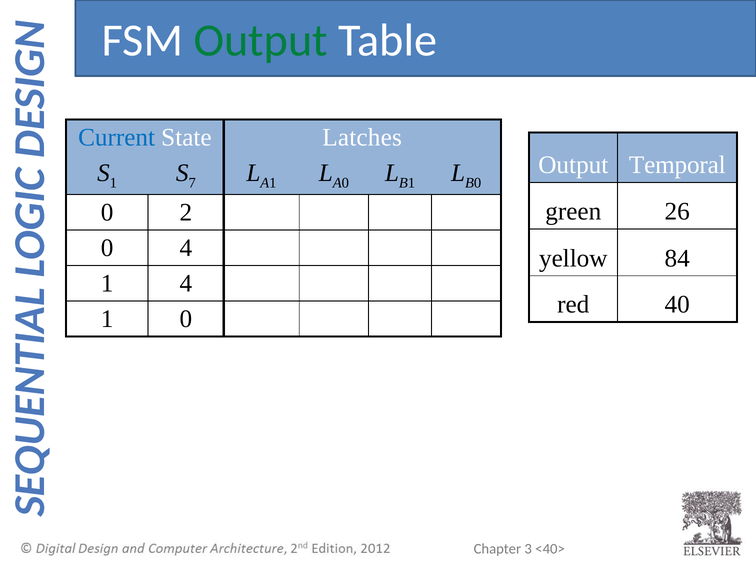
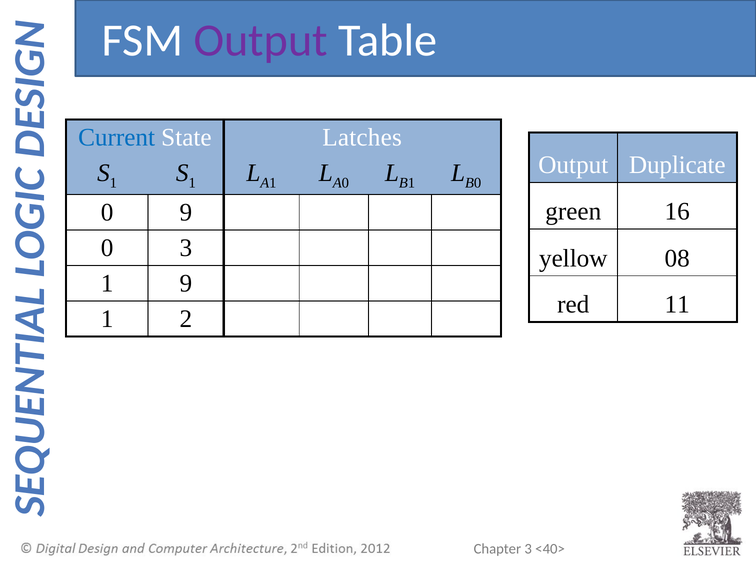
Output at (261, 40) colour: green -> purple
Temporal: Temporal -> Duplicate
7 at (192, 183): 7 -> 1
26: 26 -> 16
0 2: 2 -> 9
0 4: 4 -> 3
84: 84 -> 08
1 4: 4 -> 9
40: 40 -> 11
1 0: 0 -> 2
